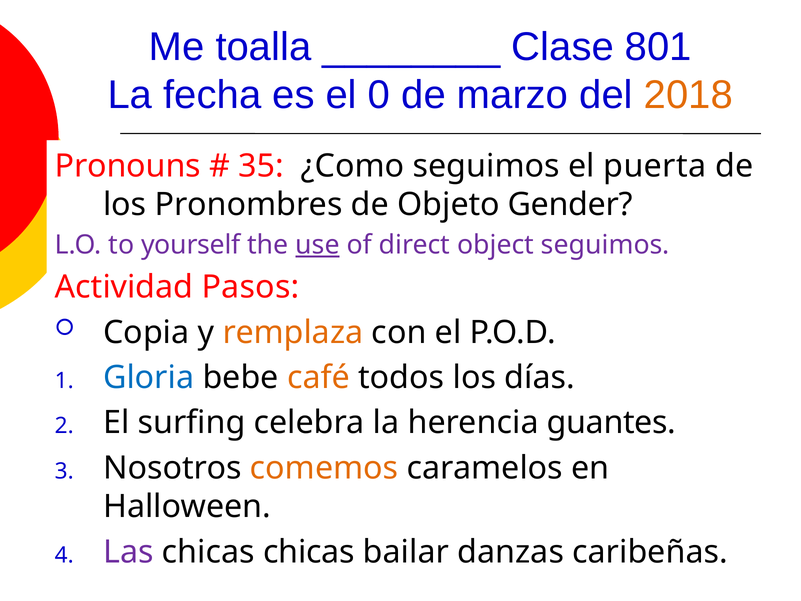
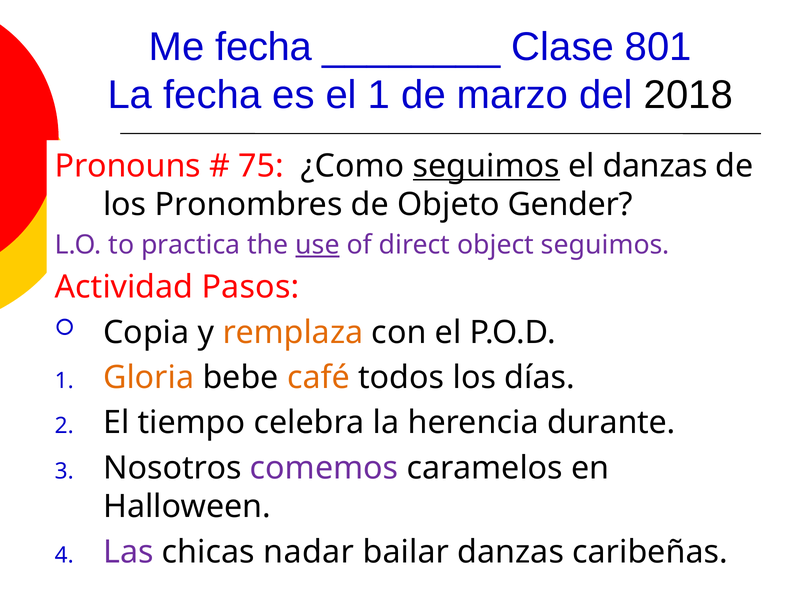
Me toalla: toalla -> fecha
el 0: 0 -> 1
2018 colour: orange -> black
35: 35 -> 75
seguimos at (486, 166) underline: none -> present
el puerta: puerta -> danzas
yourself: yourself -> practica
Gloria colour: blue -> orange
surfing: surfing -> tiempo
guantes: guantes -> durante
comemos colour: orange -> purple
chicas chicas: chicas -> nadar
